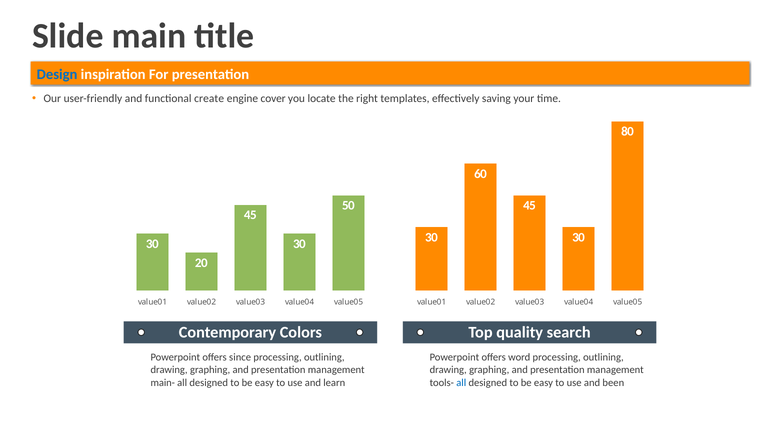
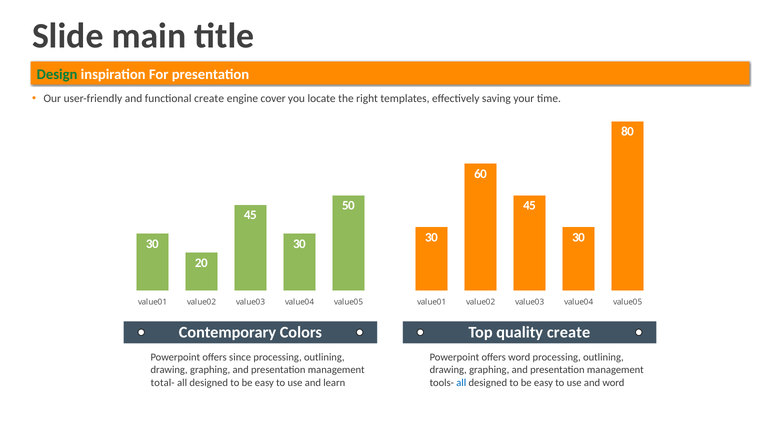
Design colour: blue -> green
quality search: search -> create
main-: main- -> total-
and been: been -> word
